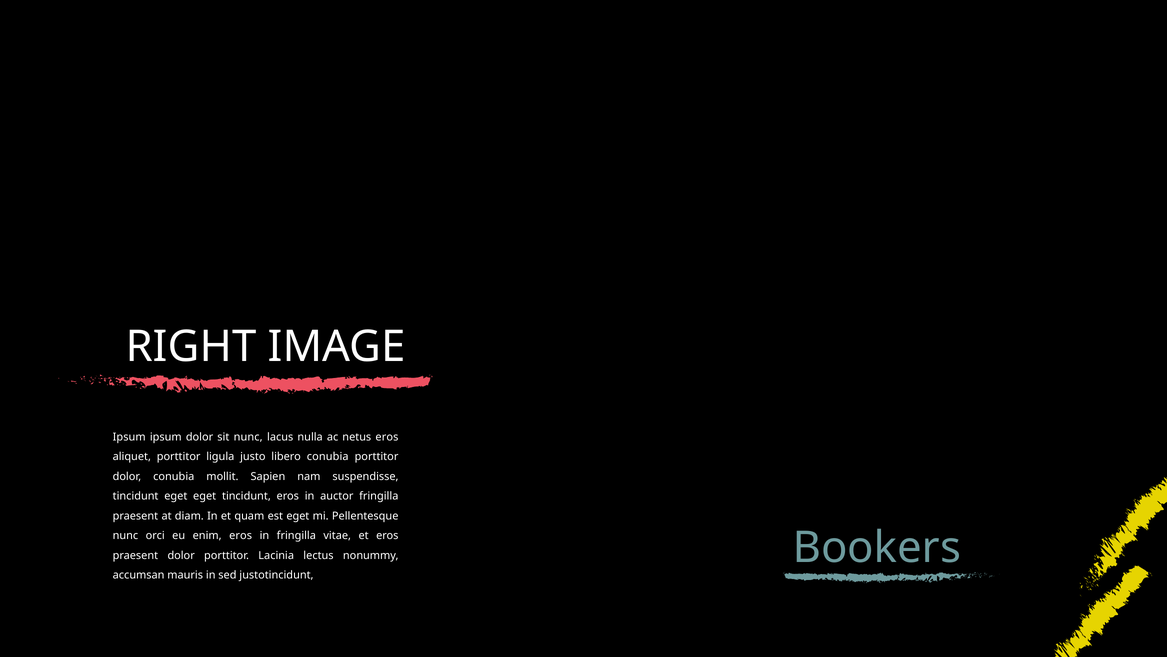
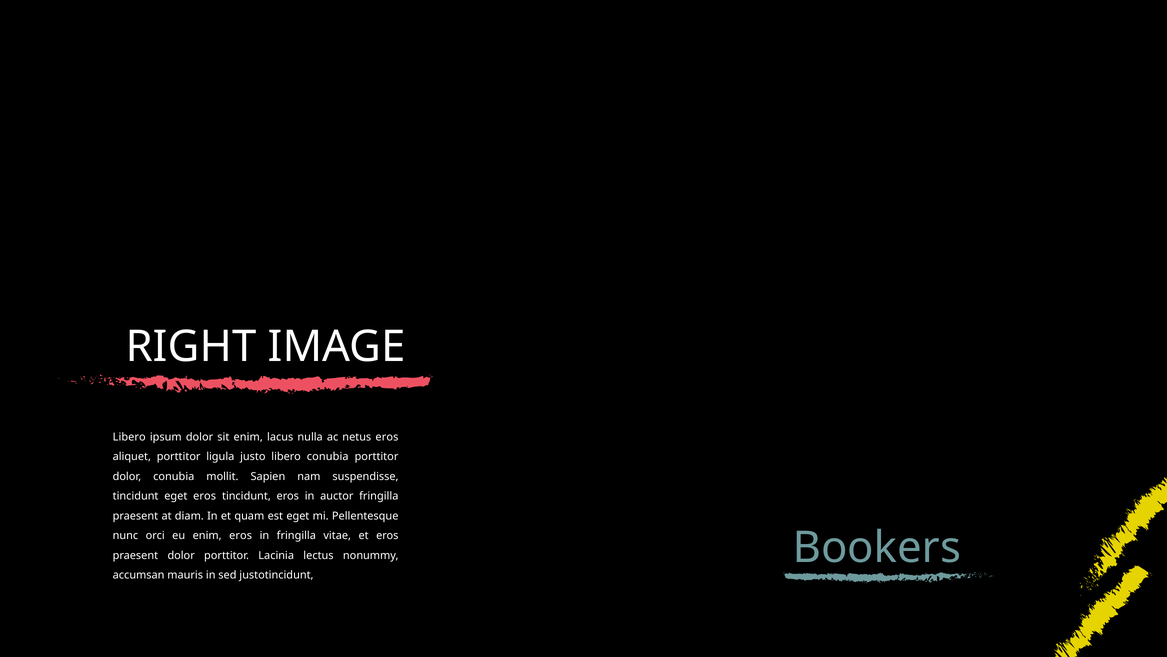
Ipsum at (129, 437): Ipsum -> Libero
sit nunc: nunc -> enim
eget eget: eget -> eros
